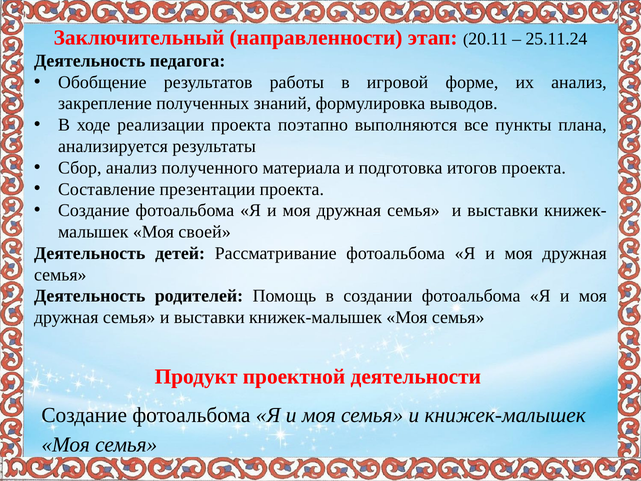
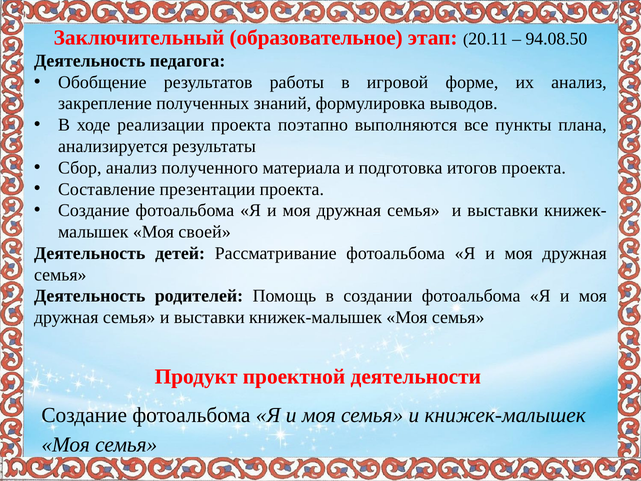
направленности: направленности -> образовательное
25.11.24: 25.11.24 -> 94.08.50
